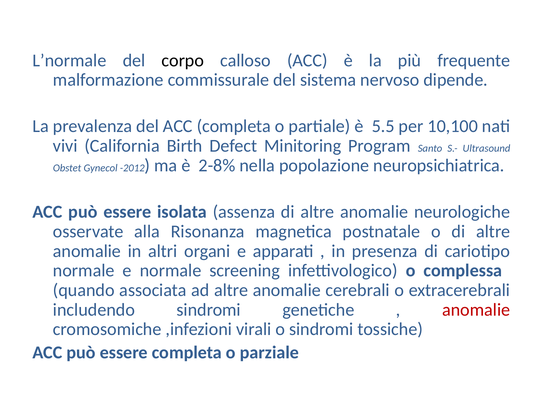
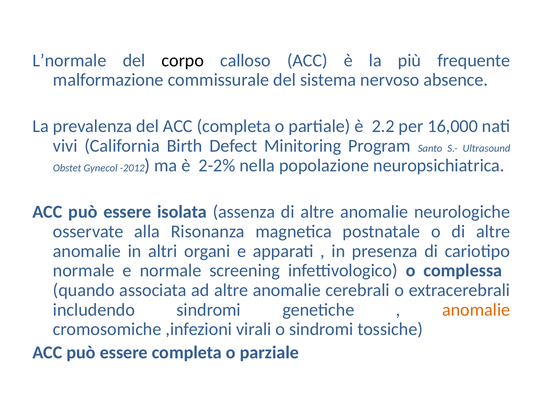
dipende: dipende -> absence
5.5: 5.5 -> 2.2
10,100: 10,100 -> 16,000
2-8%: 2-8% -> 2-2%
anomalie at (476, 309) colour: red -> orange
